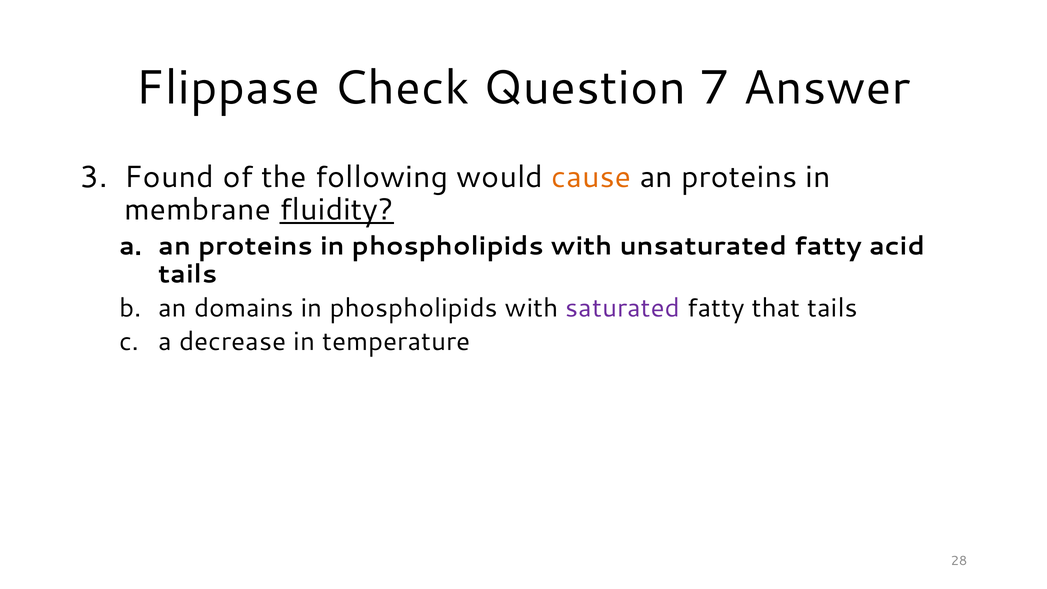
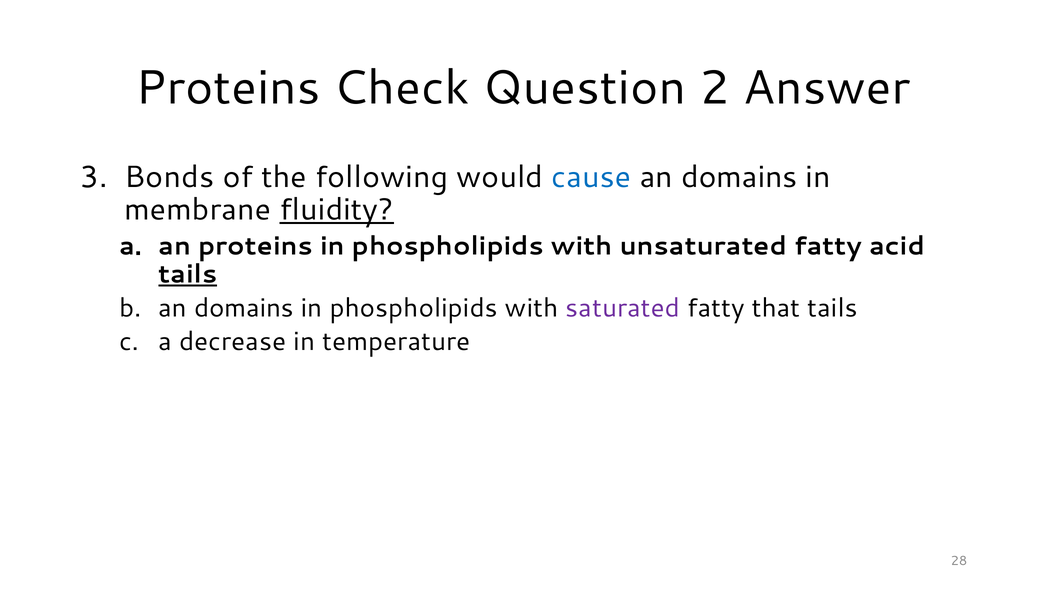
Flippase at (228, 88): Flippase -> Proteins
7: 7 -> 2
Found: Found -> Bonds
cause colour: orange -> blue
proteins at (739, 177): proteins -> domains
tails at (188, 274) underline: none -> present
